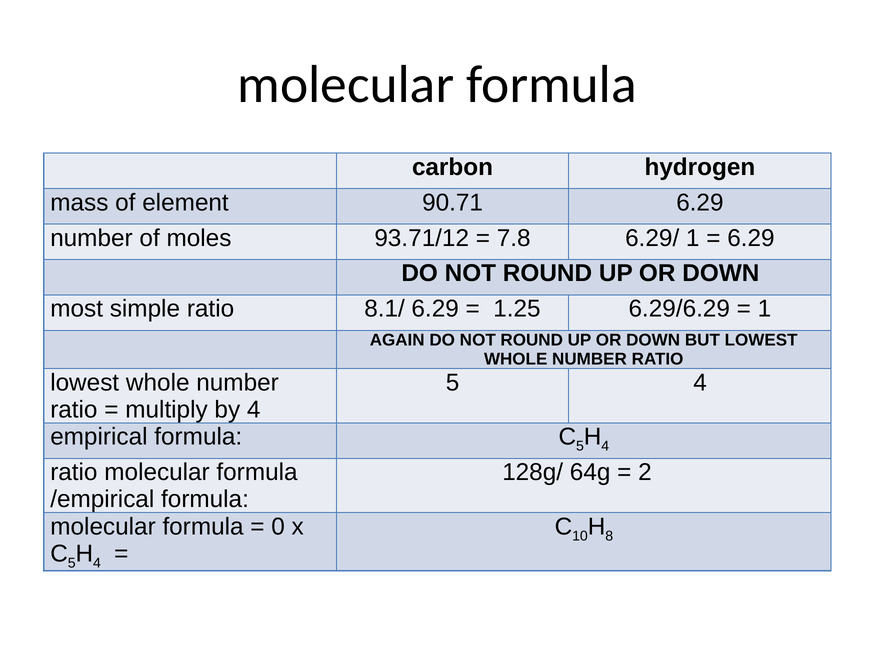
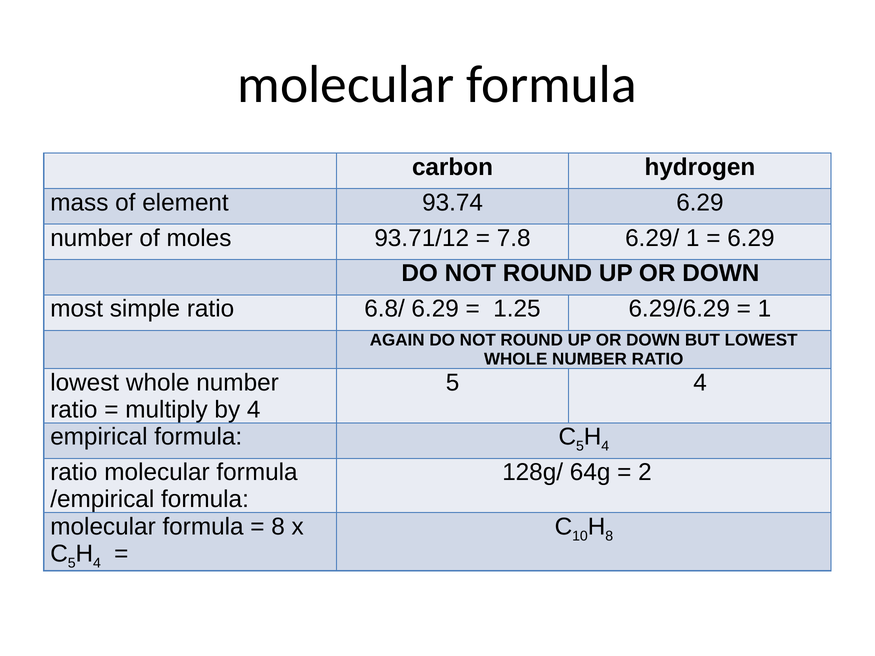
90.71: 90.71 -> 93.74
8.1/: 8.1/ -> 6.8/
0 at (278, 527): 0 -> 8
